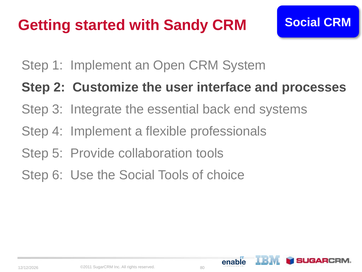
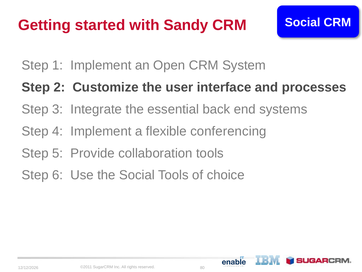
professionals: professionals -> conferencing
